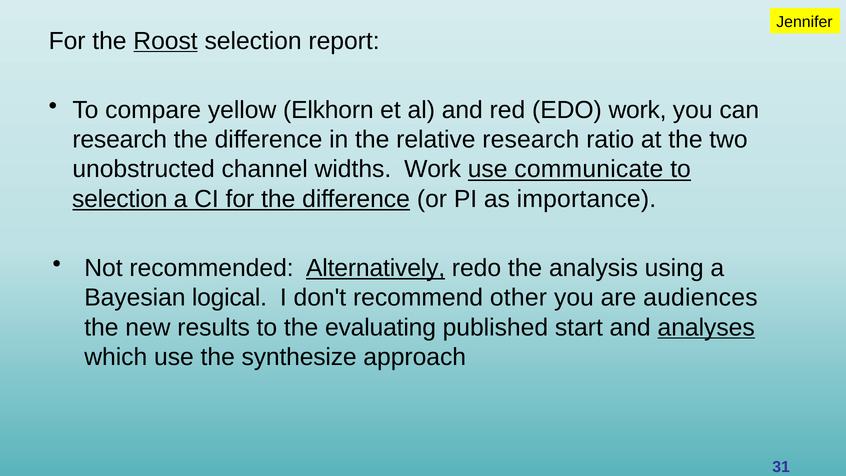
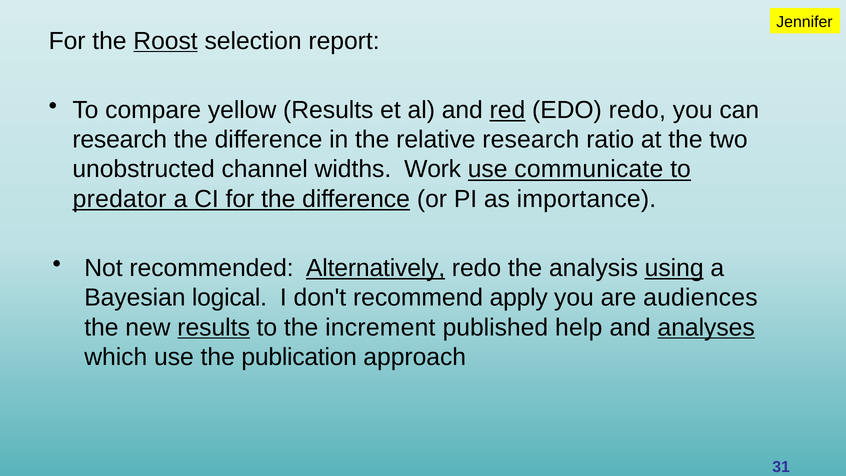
yellow Elkhorn: Elkhorn -> Results
red underline: none -> present
EDO work: work -> redo
selection at (120, 199): selection -> predator
using underline: none -> present
other: other -> apply
results at (214, 327) underline: none -> present
evaluating: evaluating -> increment
start: start -> help
synthesize: synthesize -> publication
